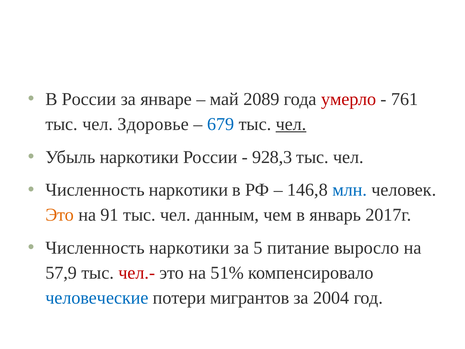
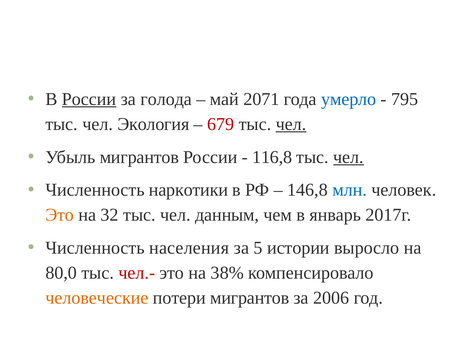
России at (89, 99) underline: none -> present
январе: январе -> голода
2089: 2089 -> 2071
умерло colour: red -> blue
761: 761 -> 795
Здоровье: Здоровье -> Экология
679 colour: blue -> red
Убыль наркотики: наркотики -> мигрантов
928,3: 928,3 -> 116,8
чел at (349, 157) underline: none -> present
91: 91 -> 32
наркотики at (189, 248): наркотики -> населения
питание: питание -> истории
57,9: 57,9 -> 80,0
51%: 51% -> 38%
человеческие colour: blue -> orange
2004: 2004 -> 2006
